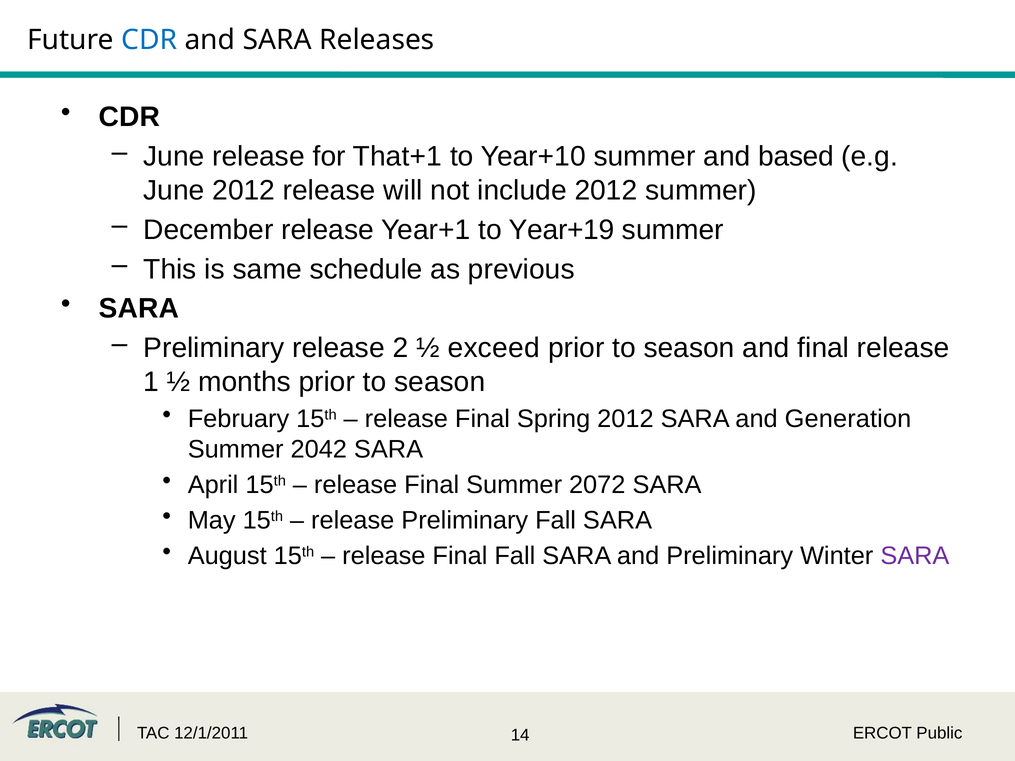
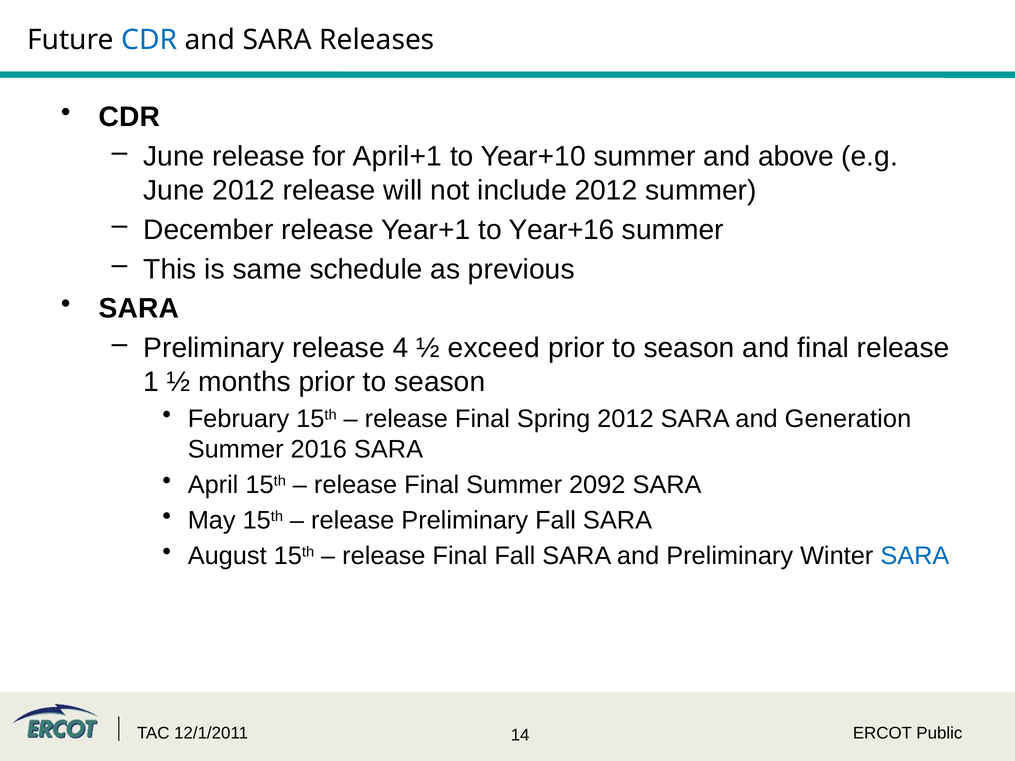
That+1: That+1 -> April+1
based: based -> above
Year+19: Year+19 -> Year+16
2: 2 -> 4
2042: 2042 -> 2016
2072: 2072 -> 2092
SARA at (915, 556) colour: purple -> blue
